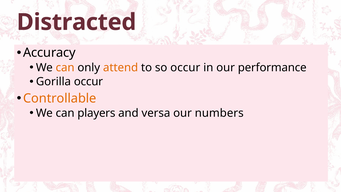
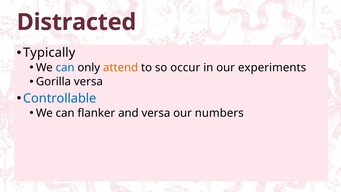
Accuracy: Accuracy -> Typically
can at (65, 68) colour: orange -> blue
performance: performance -> experiments
Gorilla occur: occur -> versa
Controllable colour: orange -> blue
players: players -> flanker
